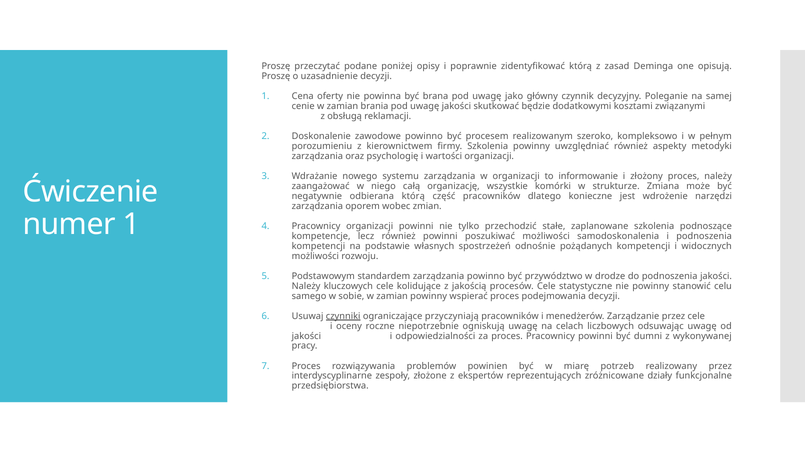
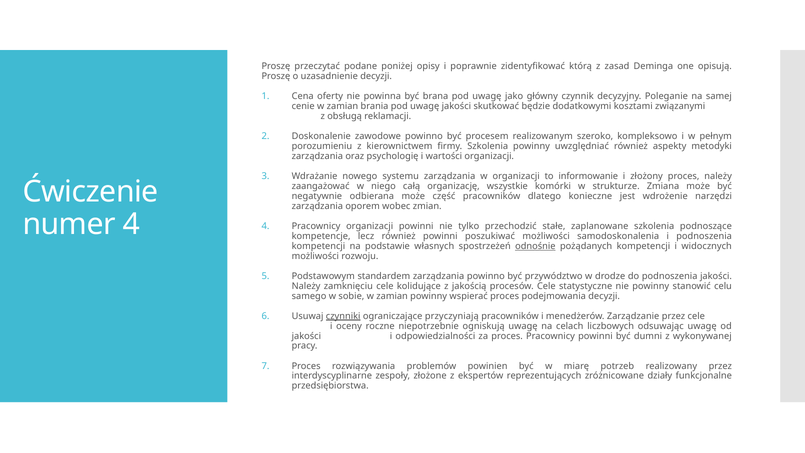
odbierana którą: którą -> może
numer 1: 1 -> 4
odnośnie underline: none -> present
kluczowych: kluczowych -> zamknięciu
